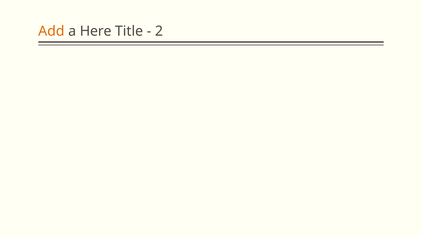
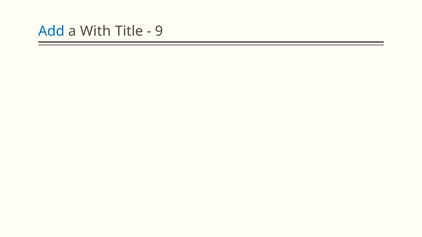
Add colour: orange -> blue
Here: Here -> With
2: 2 -> 9
